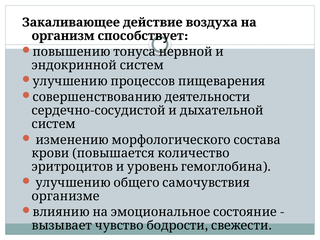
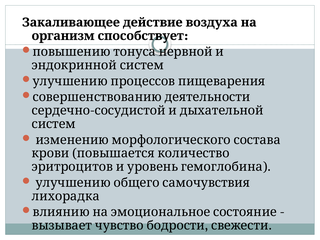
организме: организме -> лихорадка
